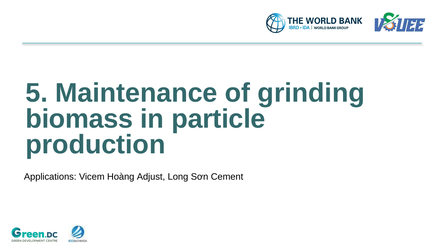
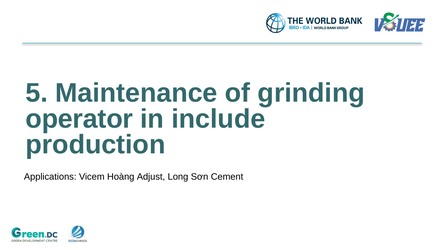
biomass: biomass -> operator
particle: particle -> include
